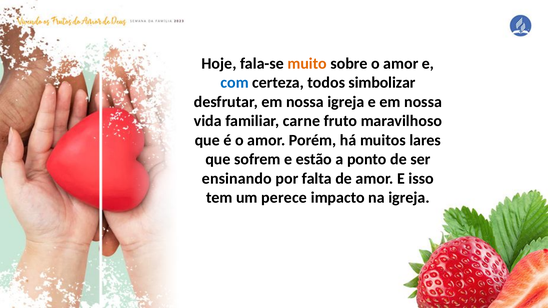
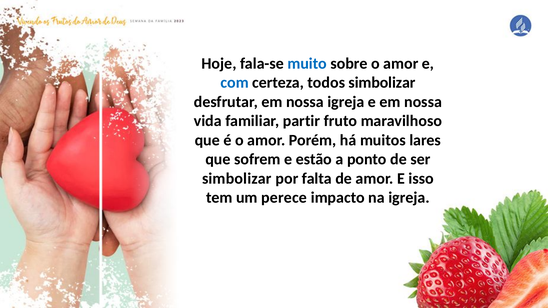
muito colour: orange -> blue
carne: carne -> partir
ensinando at (237, 179): ensinando -> simbolizar
